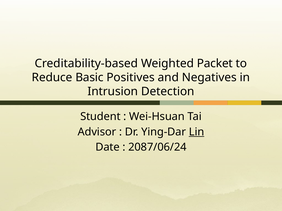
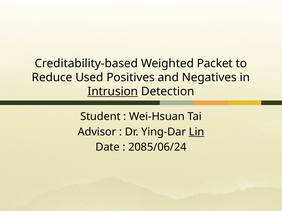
Basic: Basic -> Used
Intrusion underline: none -> present
2087/06/24: 2087/06/24 -> 2085/06/24
